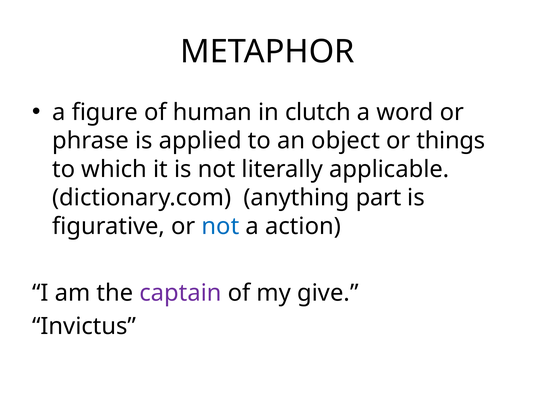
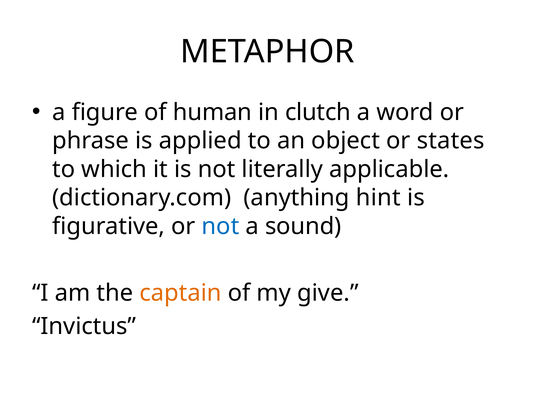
things: things -> states
part: part -> hint
action: action -> sound
captain colour: purple -> orange
